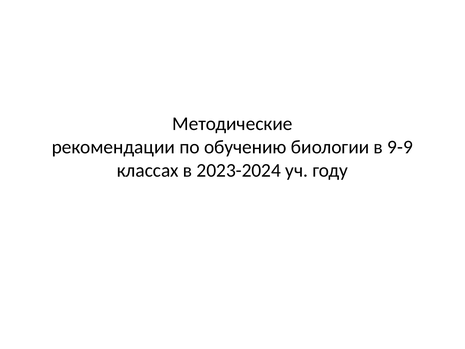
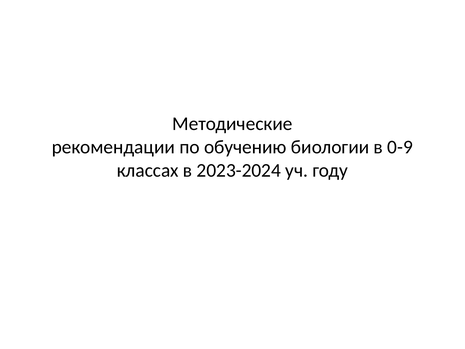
9-9: 9-9 -> 0-9
